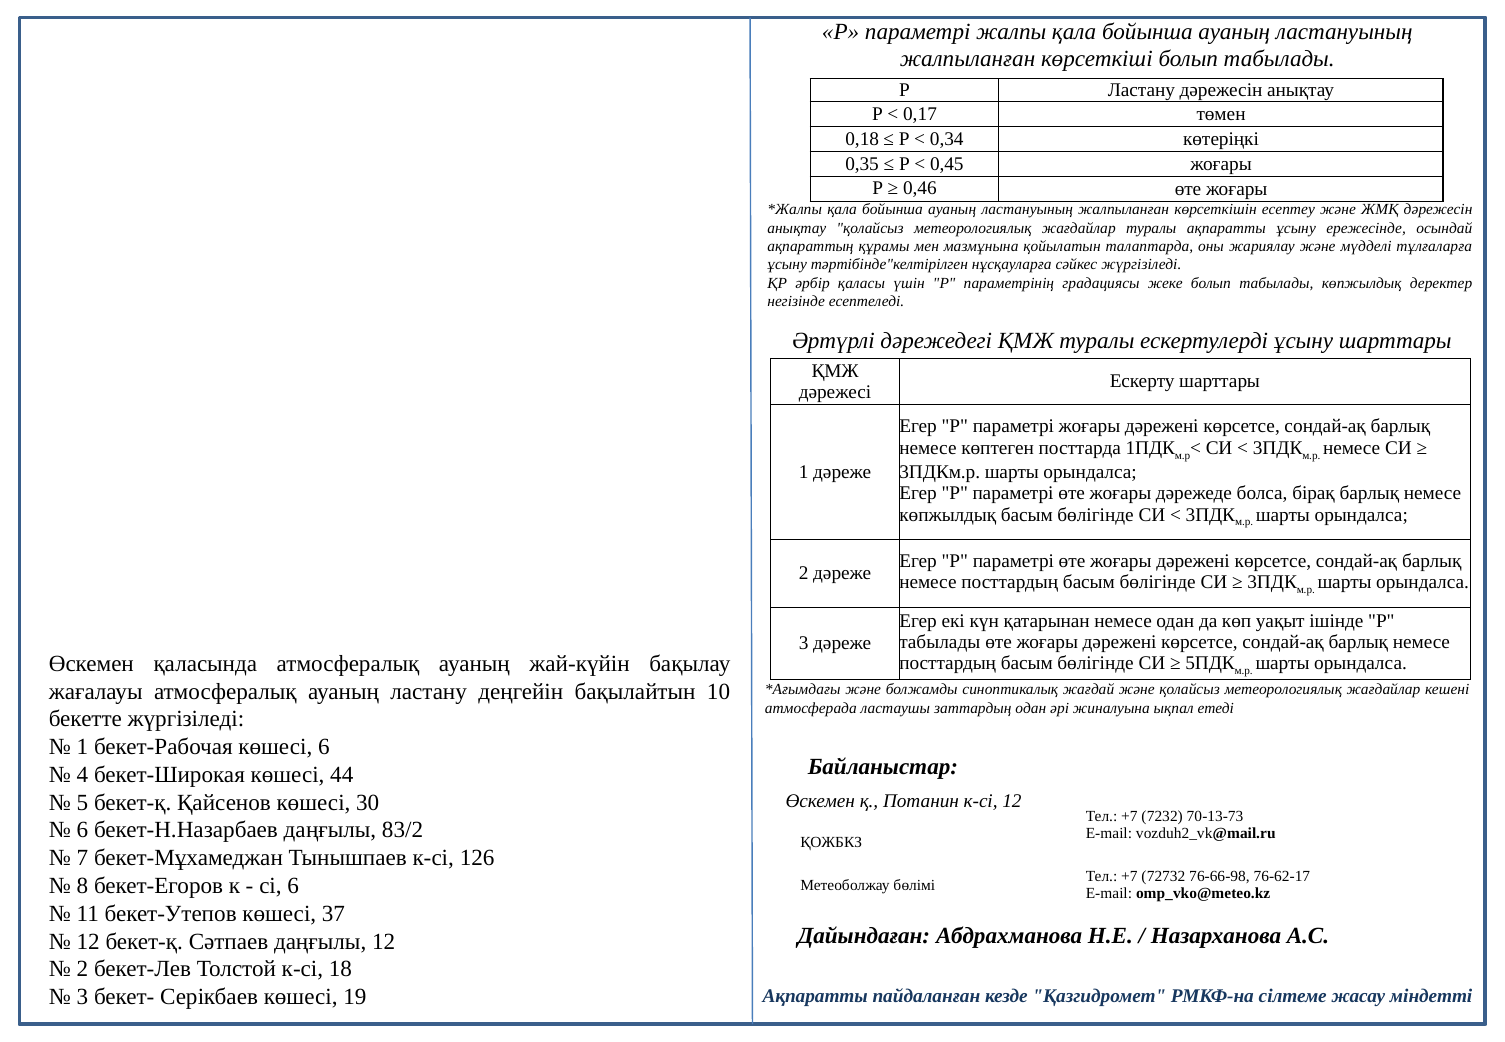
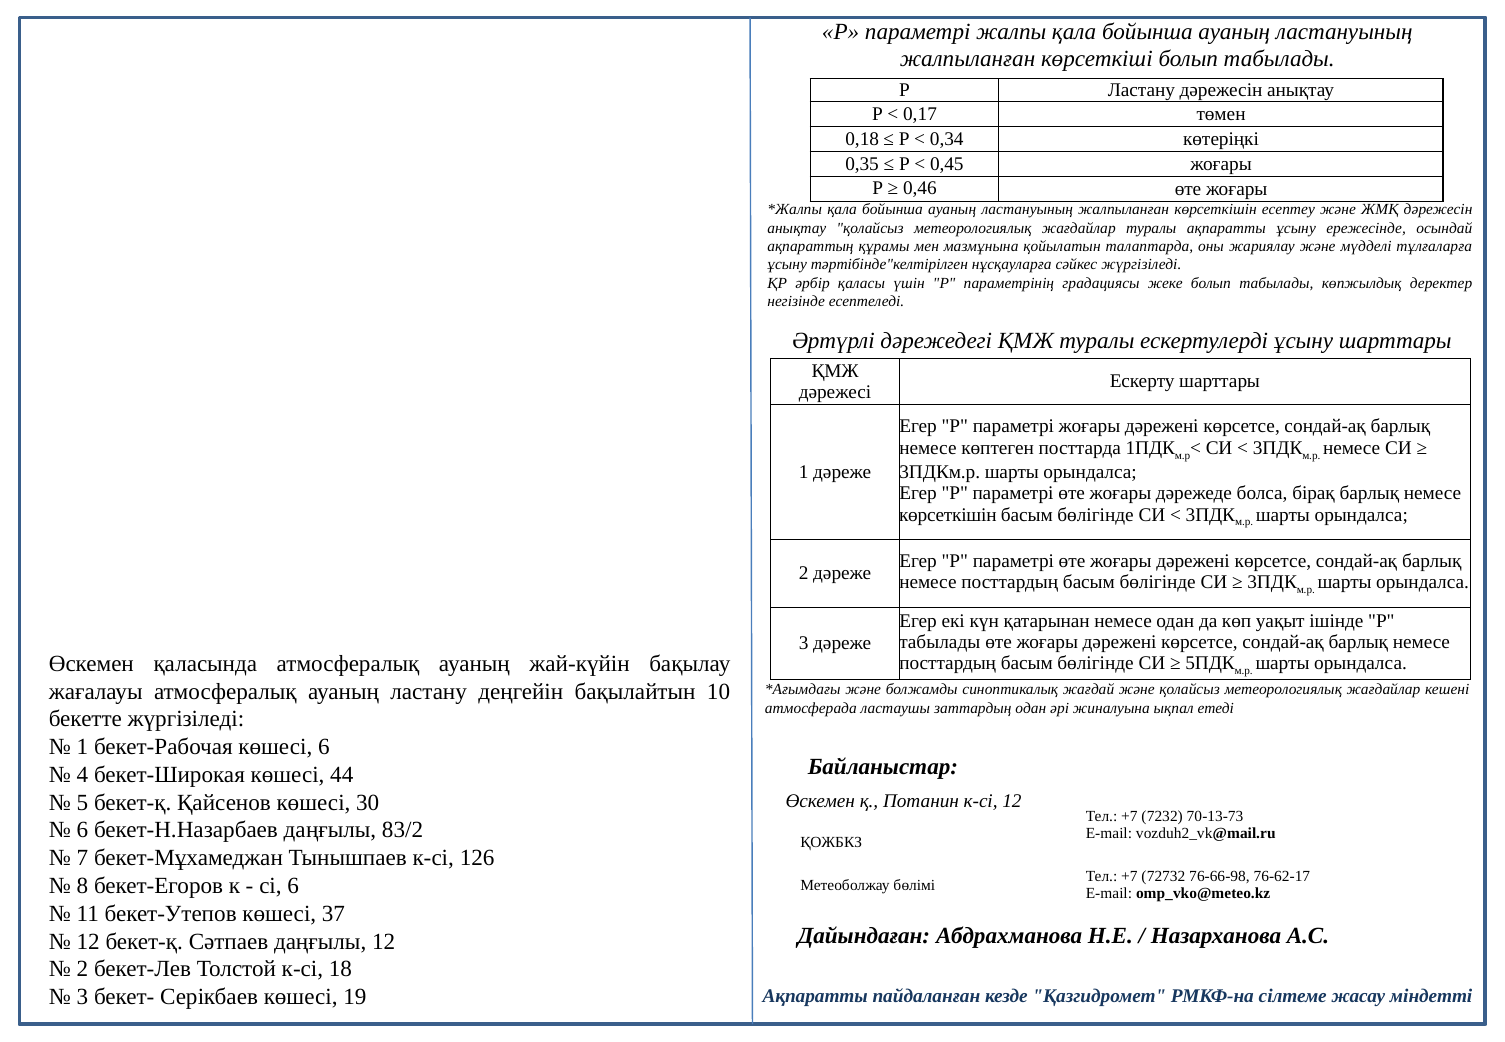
көпжылдық at (948, 515): көпжылдық -> көрсеткішін
